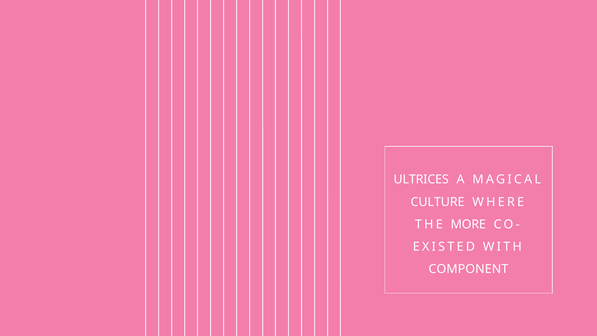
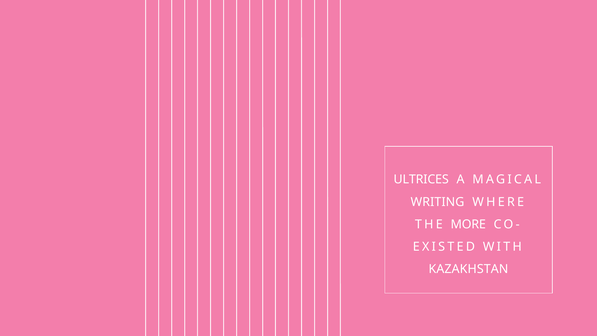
CULTURE: CULTURE -> WRITING
COMPONENT: COMPONENT -> KAZAKHSTAN
